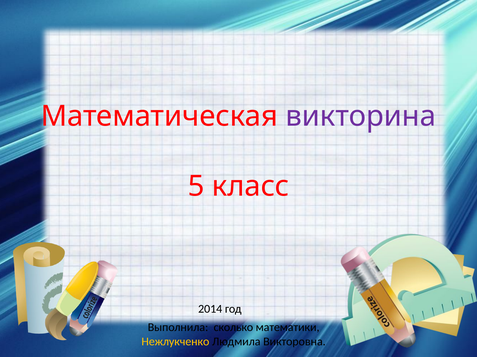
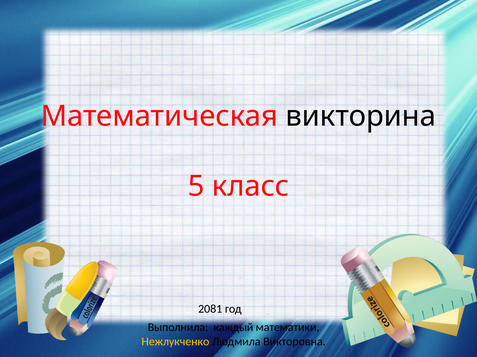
викторина colour: purple -> black
2014: 2014 -> 2081
сколько: сколько -> каждый
